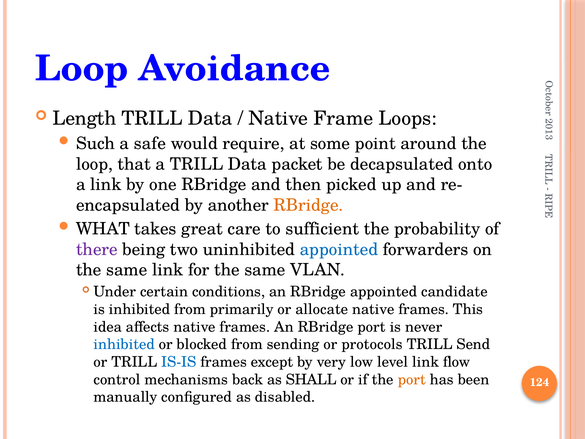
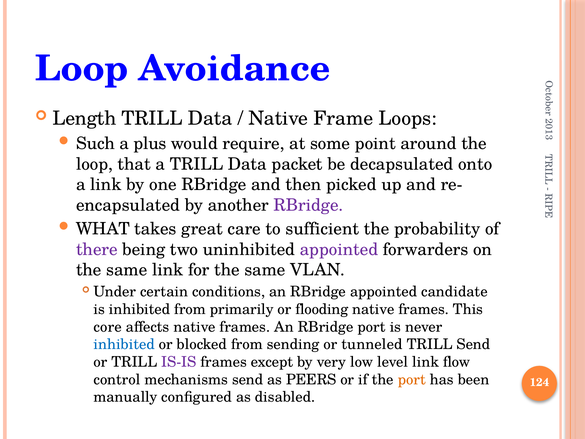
safe: safe -> plus
RBridge at (308, 205) colour: orange -> purple
appointed at (339, 249) colour: blue -> purple
allocate: allocate -> flooding
idea: idea -> core
protocols: protocols -> tunneled
IS-IS colour: blue -> purple
mechanisms back: back -> send
SHALL: SHALL -> PEERS
